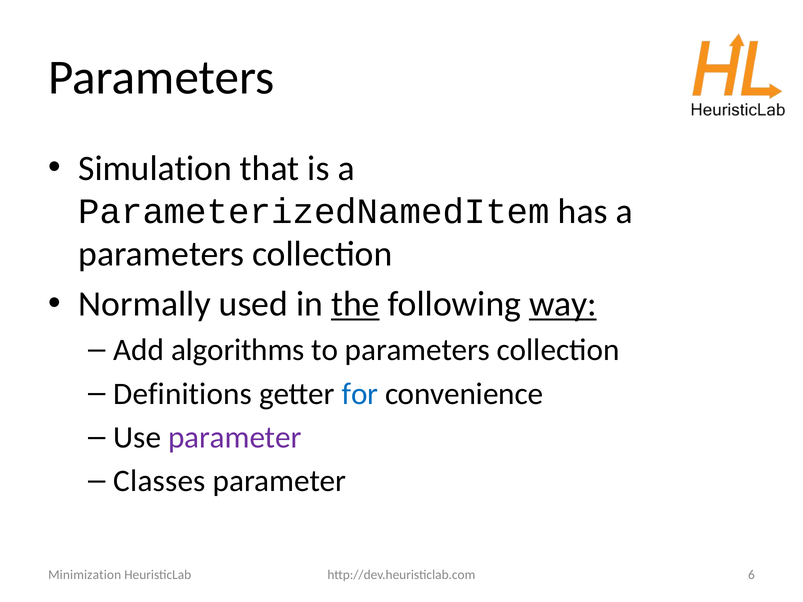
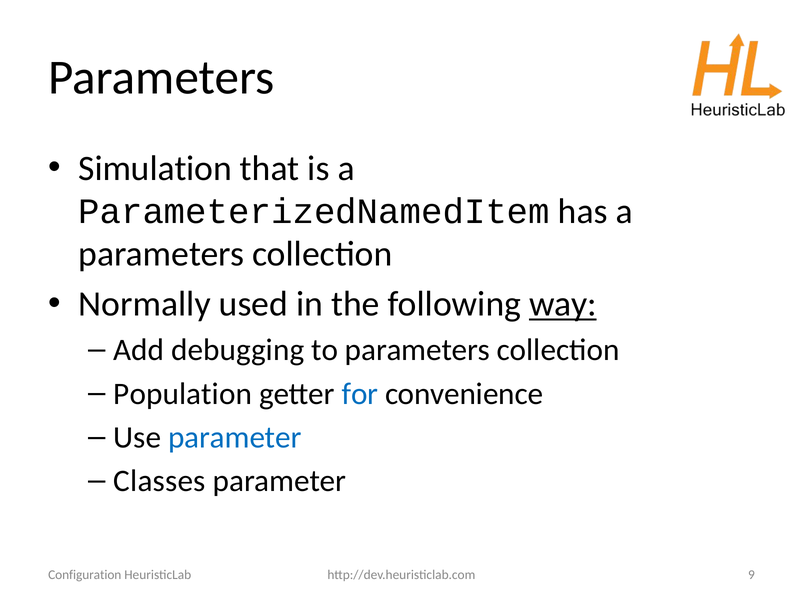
the underline: present -> none
algorithms: algorithms -> debugging
Definitions: Definitions -> Population
parameter at (235, 438) colour: purple -> blue
6: 6 -> 9
Minimization: Minimization -> Configuration
